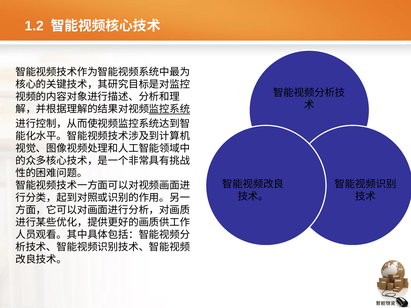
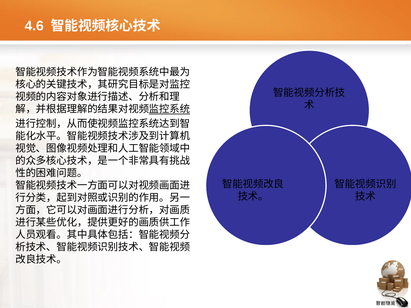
1.2: 1.2 -> 4.6
